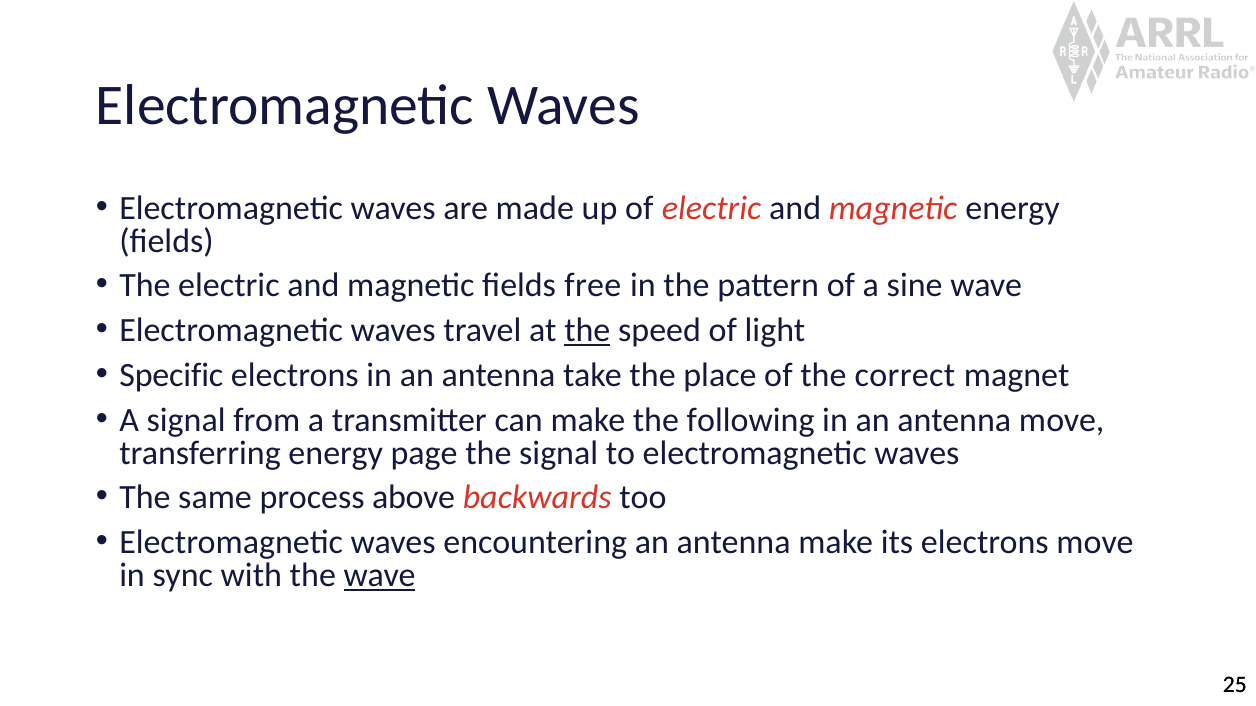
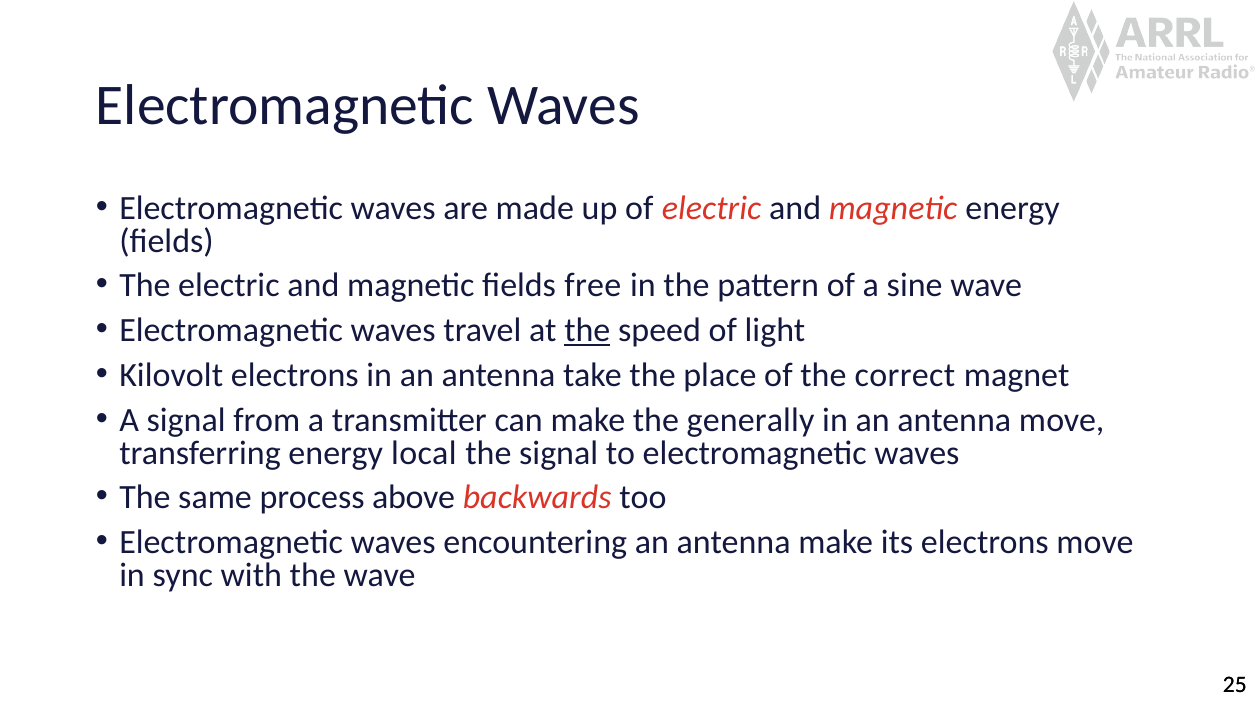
Specific: Specific -> Kilovolt
following: following -> generally
page: page -> local
wave at (380, 576) underline: present -> none
